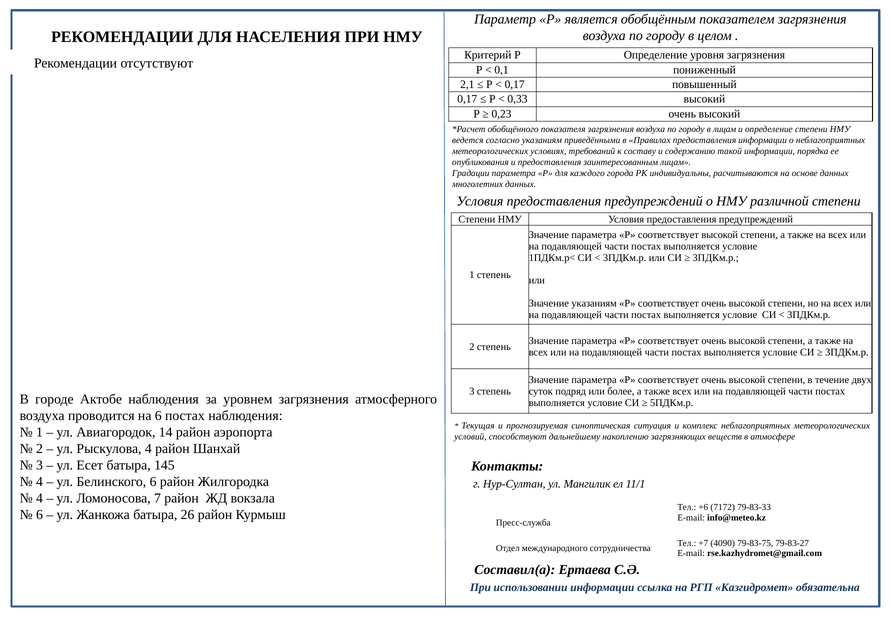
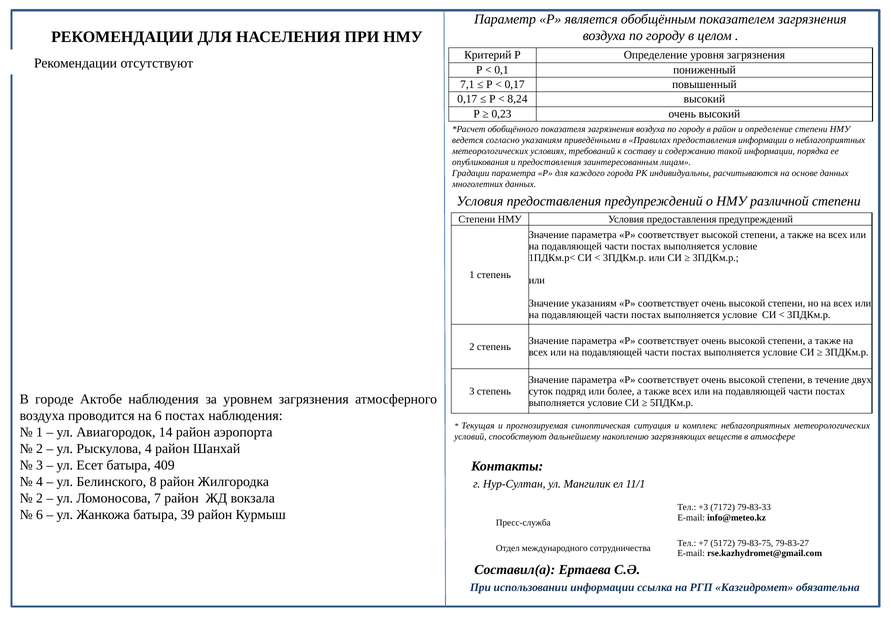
2,1: 2,1 -> 7,1
0,33: 0,33 -> 8,24
в лицам: лицам -> район
145: 145 -> 409
Белинского 6: 6 -> 8
4 at (40, 498): 4 -> 2
+6: +6 -> +3
26: 26 -> 39
4090: 4090 -> 5172
